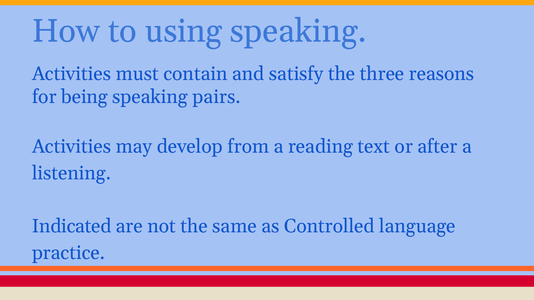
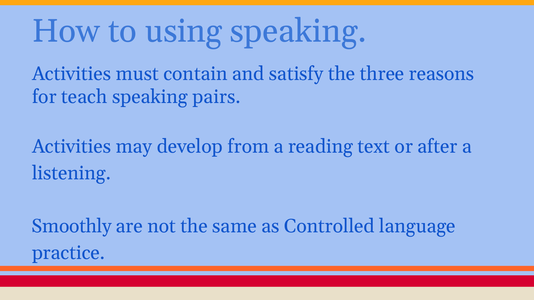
being: being -> teach
Indicated: Indicated -> Smoothly
